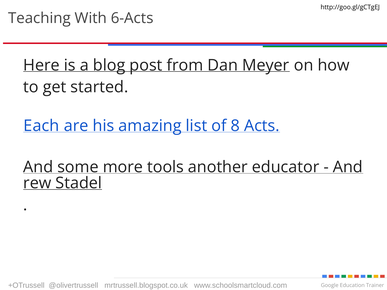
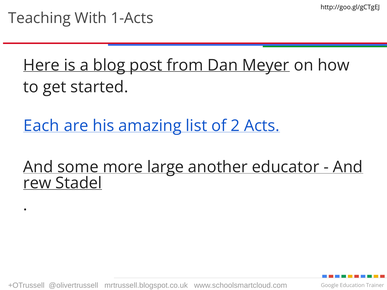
6-Acts: 6-Acts -> 1-Acts
8: 8 -> 2
tools: tools -> large
